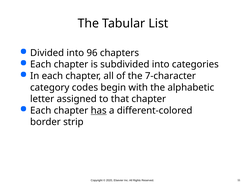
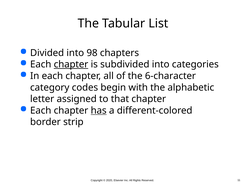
96: 96 -> 98
chapter at (71, 64) underline: none -> present
7-character: 7-character -> 6-character
